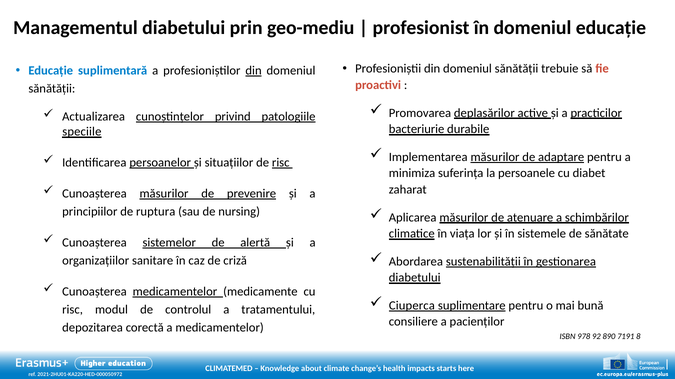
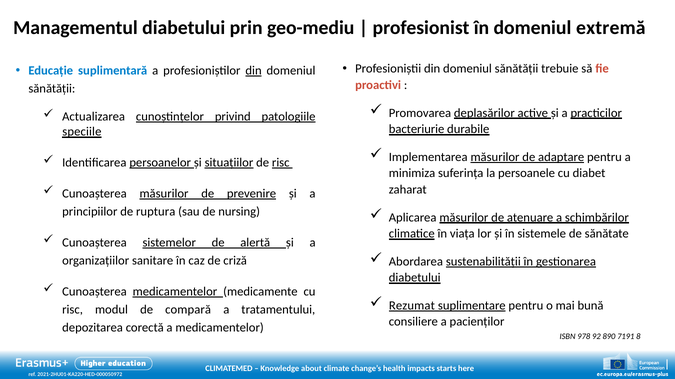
domeniul educație: educație -> extremă
situațiilor underline: none -> present
Ciuperca: Ciuperca -> Rezumat
controlul: controlul -> compară
